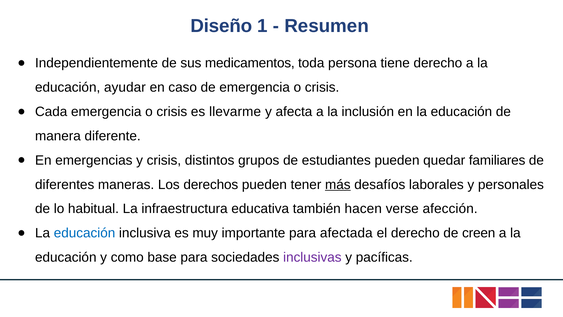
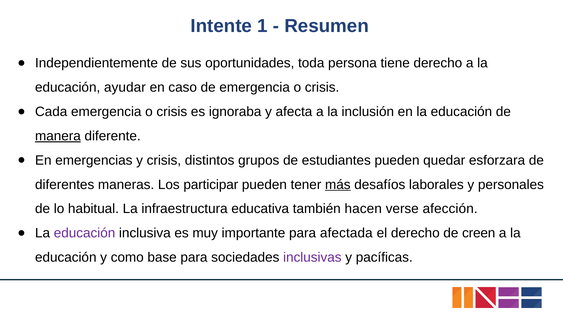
Diseño: Diseño -> Intente
medicamentos: medicamentos -> oportunidades
llevarme: llevarme -> ignoraba
manera underline: none -> present
familiares: familiares -> esforzara
derechos: derechos -> participar
educación at (85, 233) colour: blue -> purple
